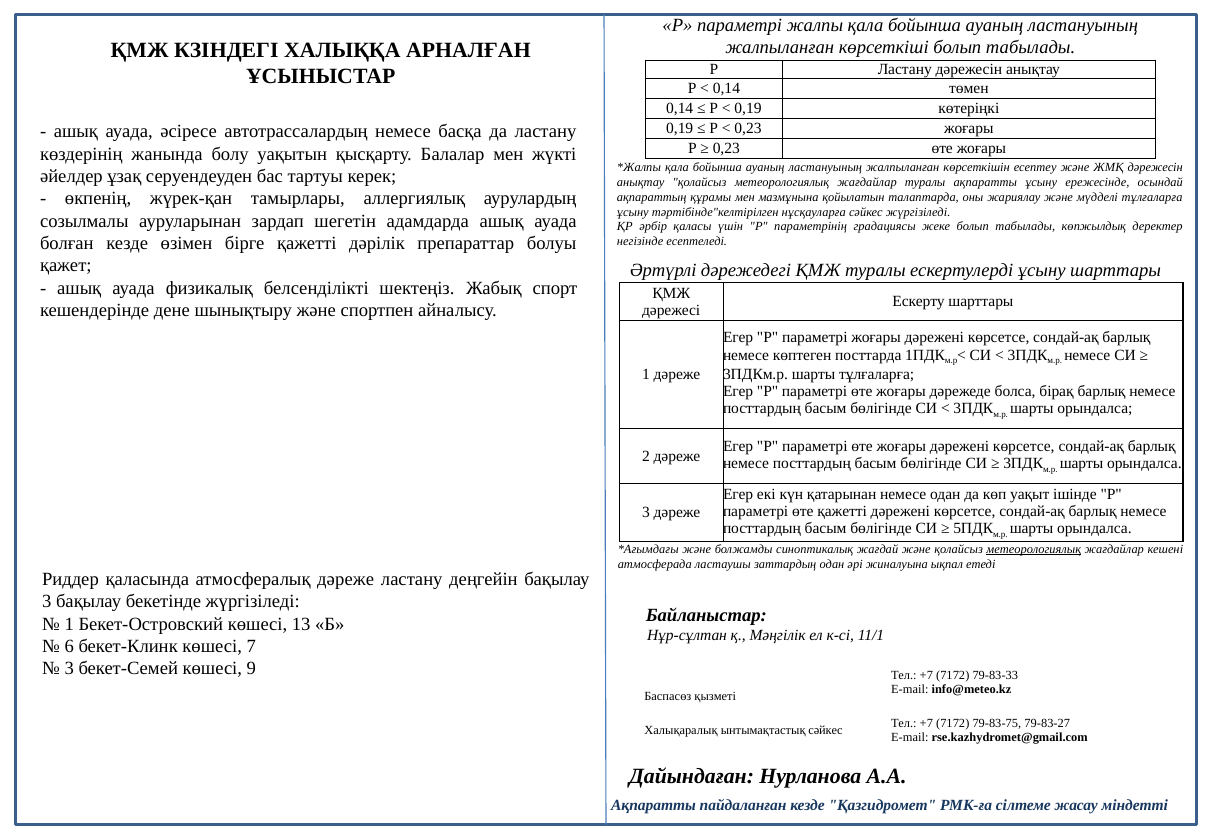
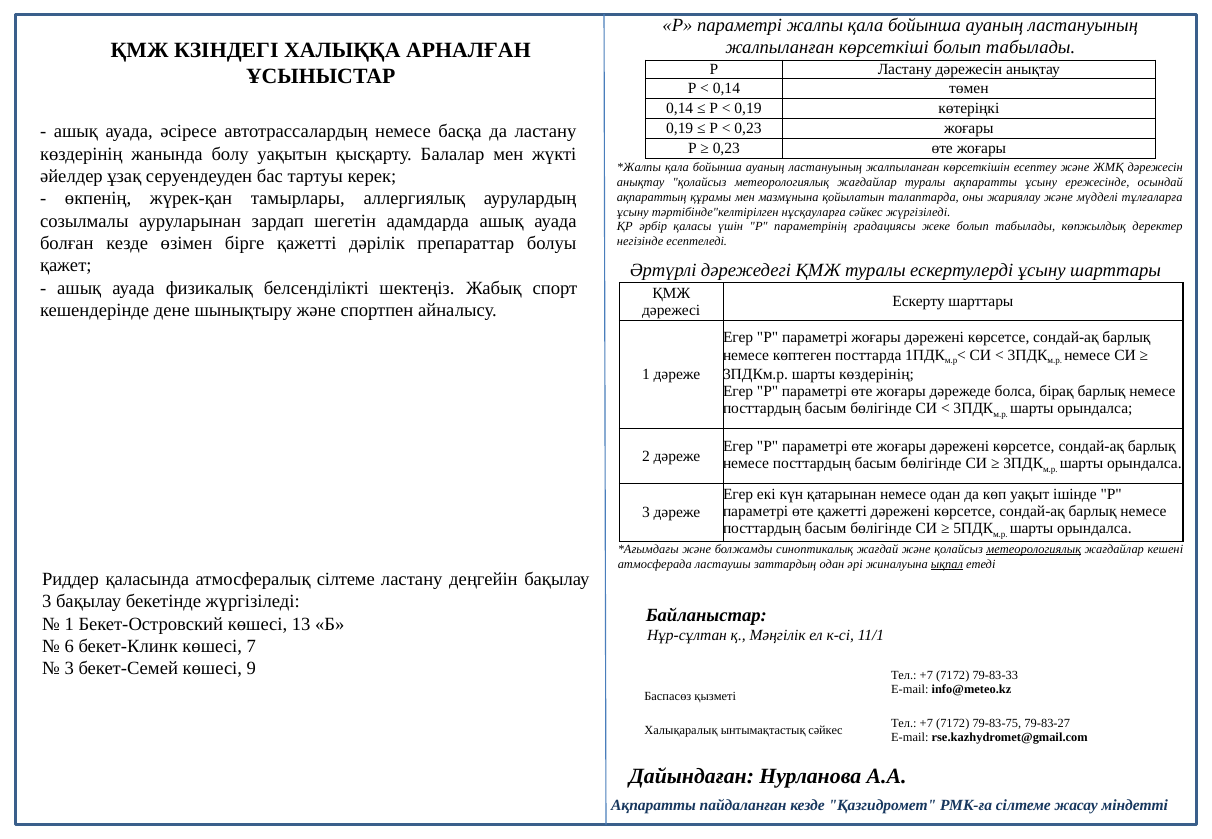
шарты тұлғаларға: тұлғаларға -> көздерінің
ықпал underline: none -> present
атмосфералық дәреже: дәреже -> сілтеме
